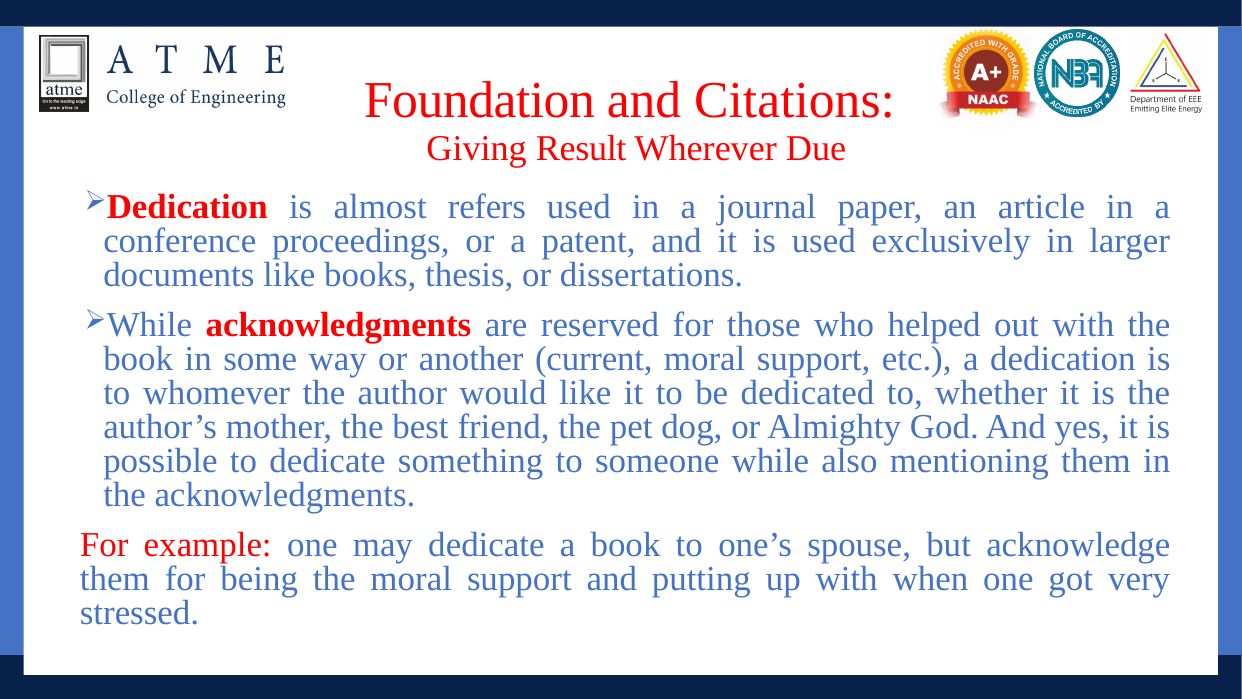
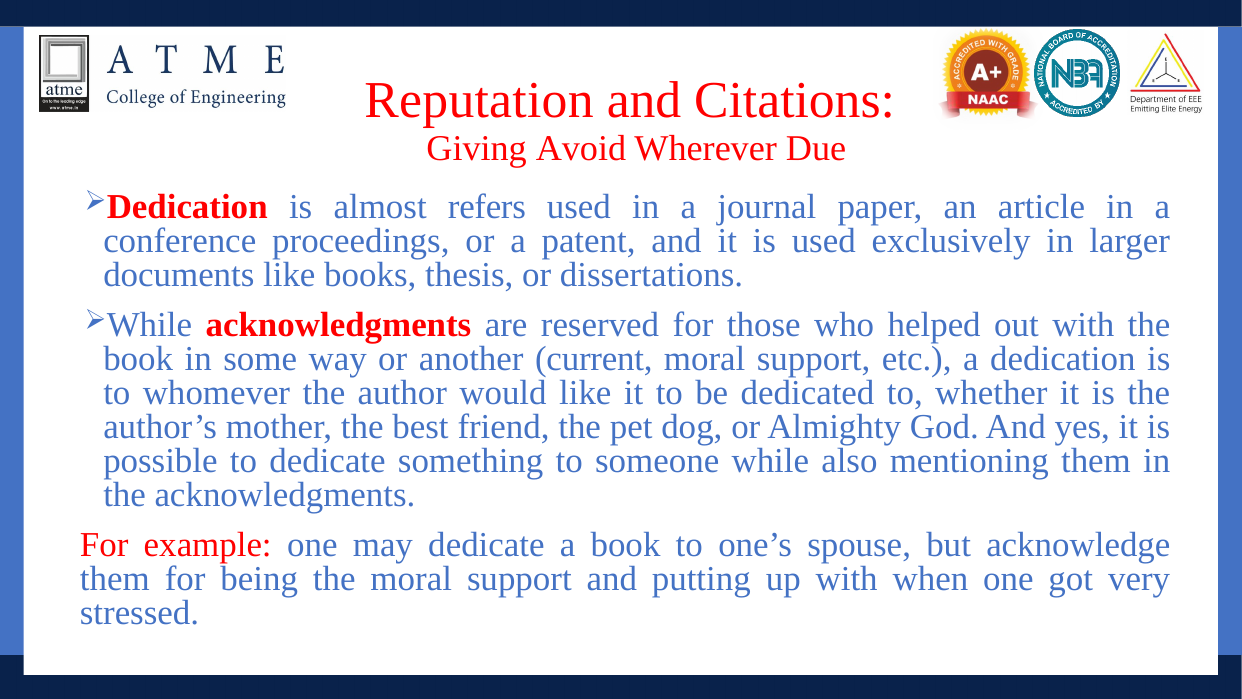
Foundation: Foundation -> Reputation
Result: Result -> Avoid
